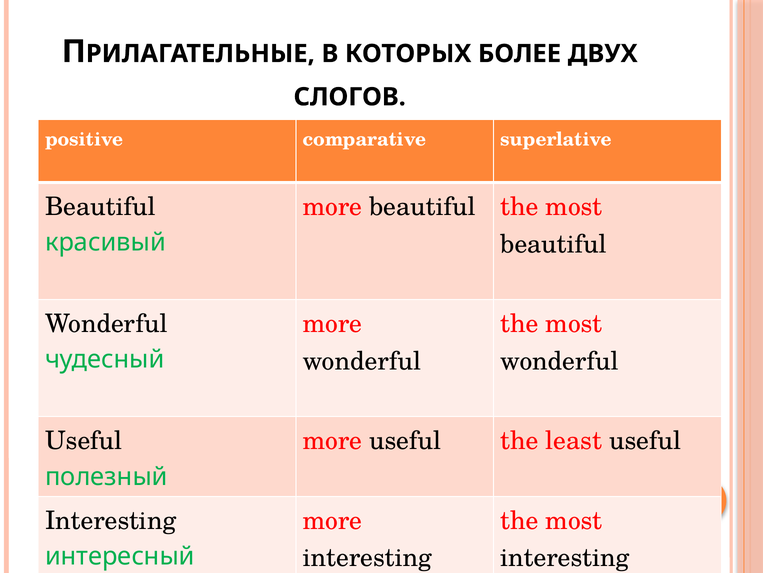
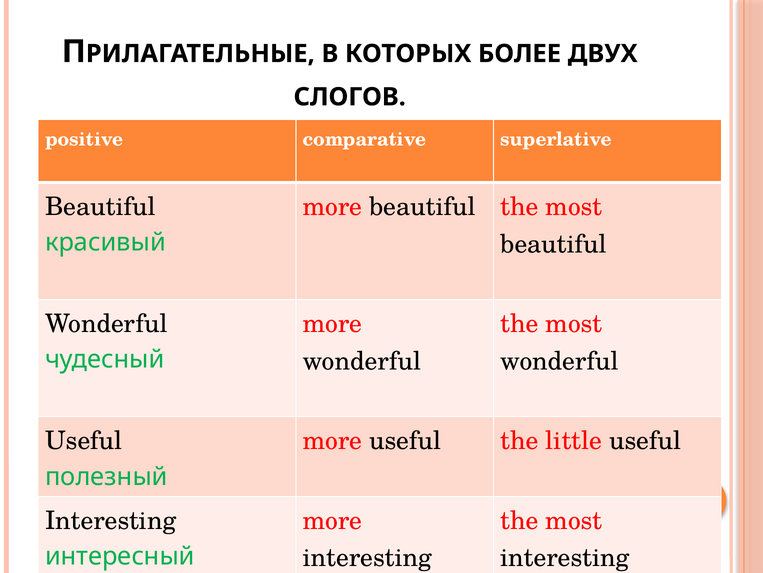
least: least -> little
